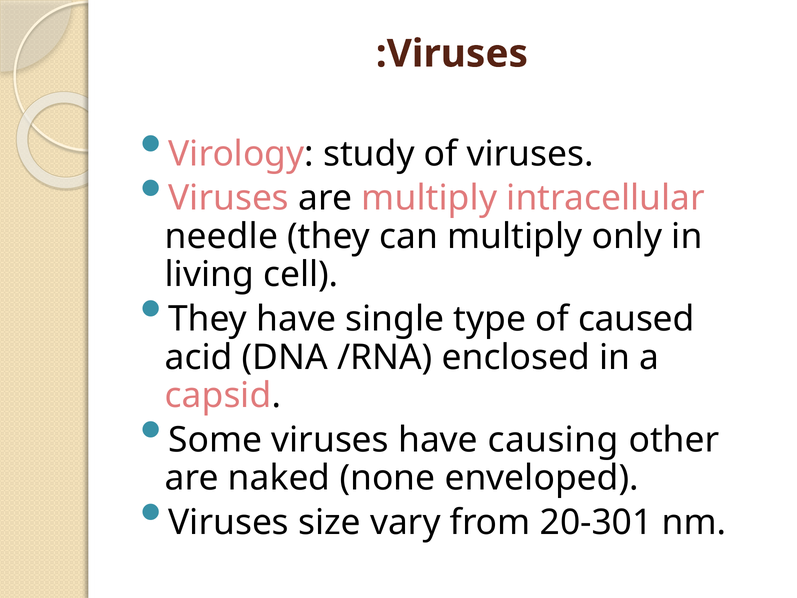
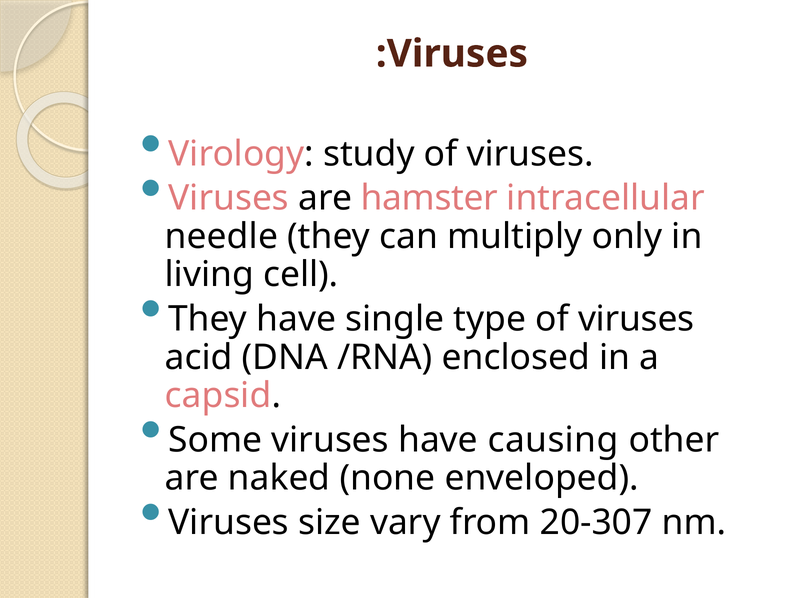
are multiply: multiply -> hamster
type of caused: caused -> viruses
20-301: 20-301 -> 20-307
